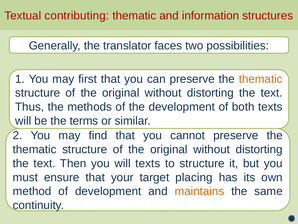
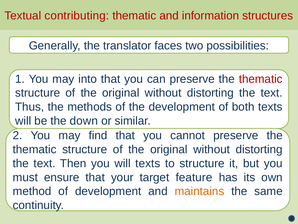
first: first -> into
thematic at (261, 79) colour: orange -> red
terms: terms -> down
placing: placing -> feature
